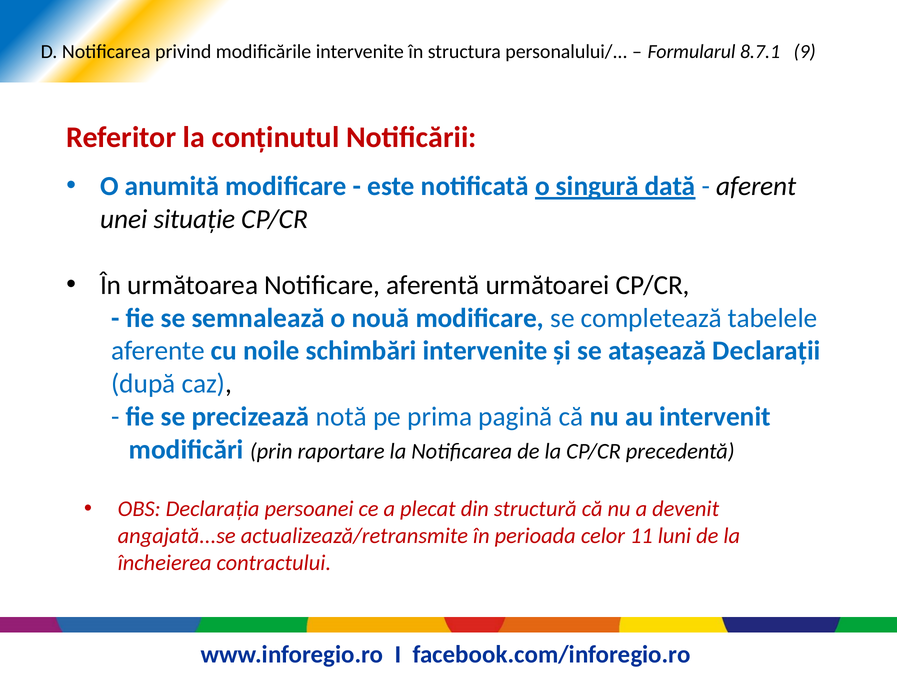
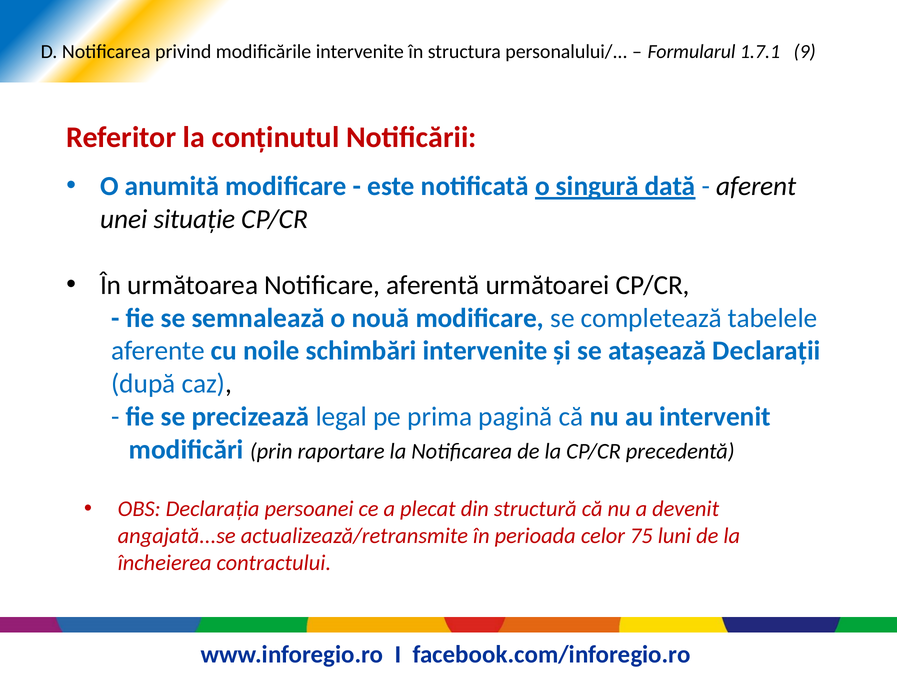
8.7.1: 8.7.1 -> 1.7.1
notă: notă -> legal
11: 11 -> 75
